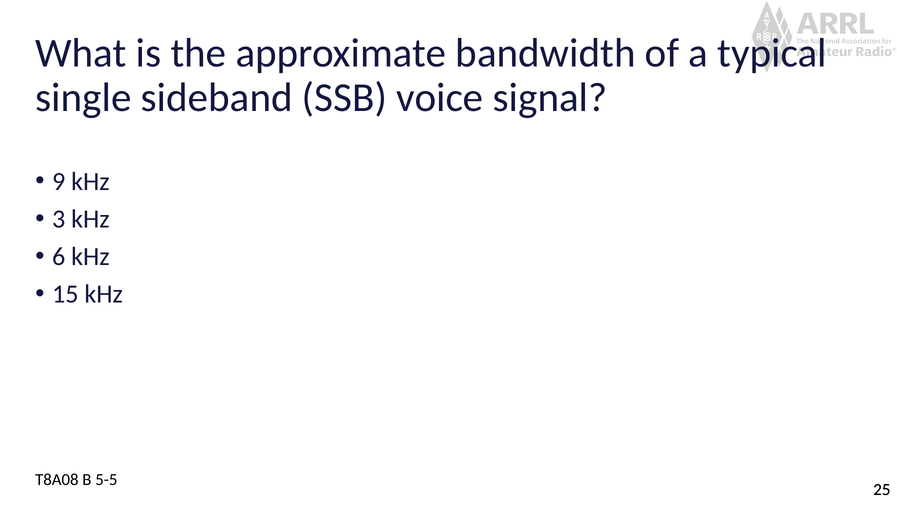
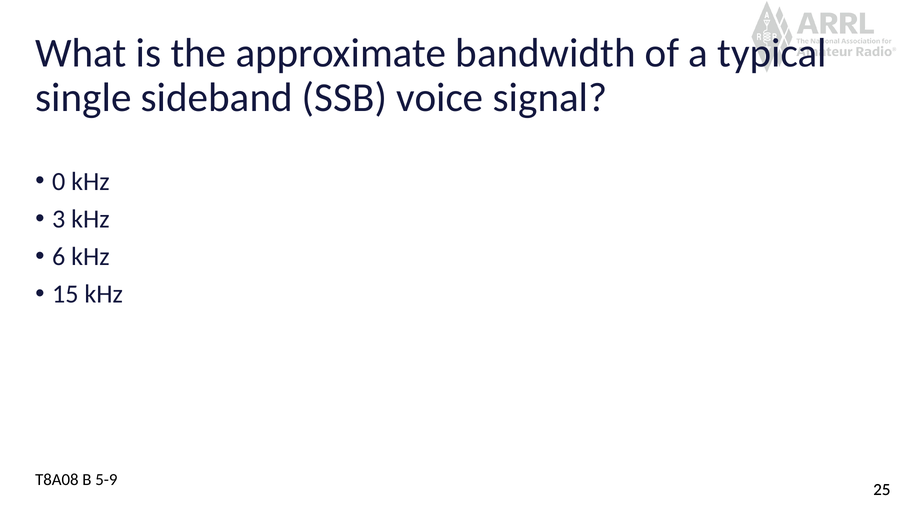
9: 9 -> 0
5-5: 5-5 -> 5-9
